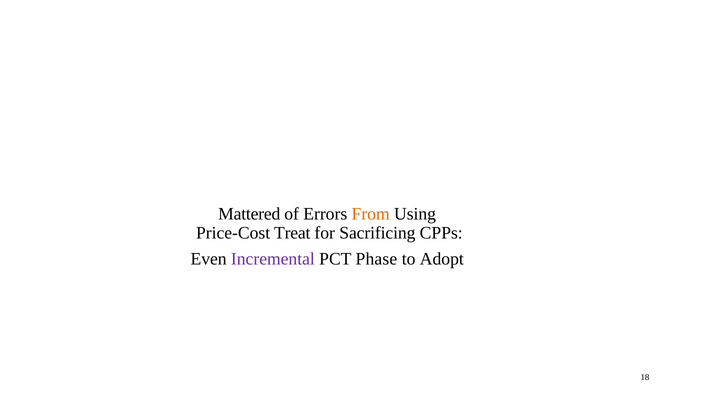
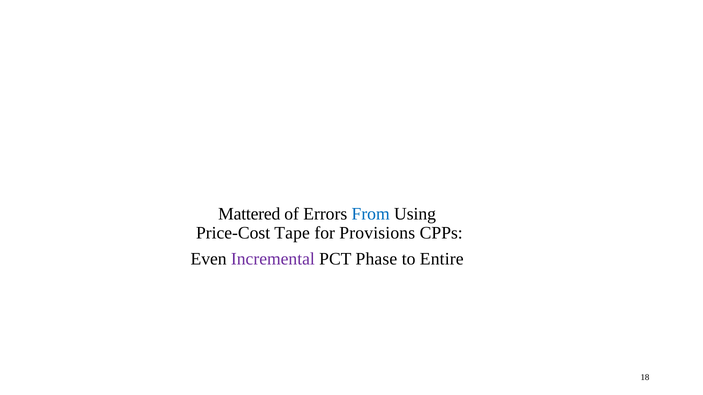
From colour: orange -> blue
Treat: Treat -> Tape
Sacrificing: Sacrificing -> Provisions
Adopt: Adopt -> Entire
